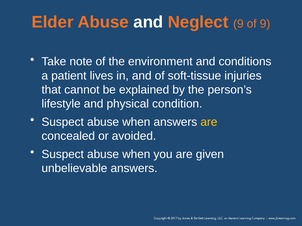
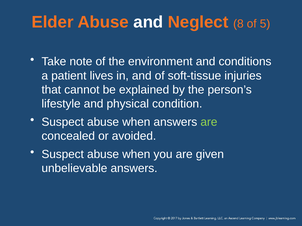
Neglect 9: 9 -> 8
of 9: 9 -> 5
are at (209, 122) colour: yellow -> light green
